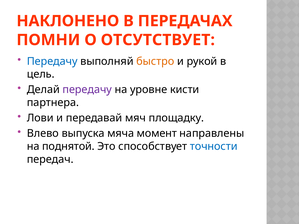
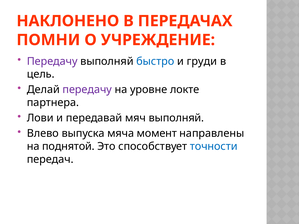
ОТСУТСТВУЕТ: ОТСУТСТВУЕТ -> УЧРЕЖДЕНИЕ
Передачу at (52, 61) colour: blue -> purple
быстро colour: orange -> blue
рукой: рукой -> груди
кисти: кисти -> локте
мяч площадку: площадку -> выполняй
